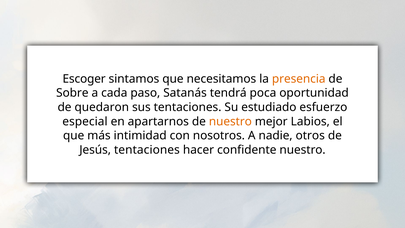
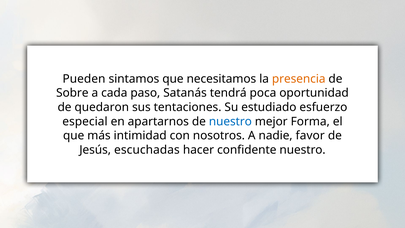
Escoger: Escoger -> Pueden
nuestro at (230, 121) colour: orange -> blue
Labios: Labios -> Forma
otros: otros -> favor
Jesús tentaciones: tentaciones -> escuchadas
